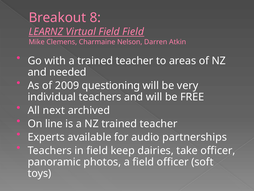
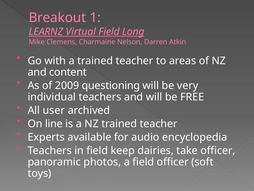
8: 8 -> 1
Field Field: Field -> Long
needed: needed -> content
next: next -> user
partnerships: partnerships -> encyclopedia
